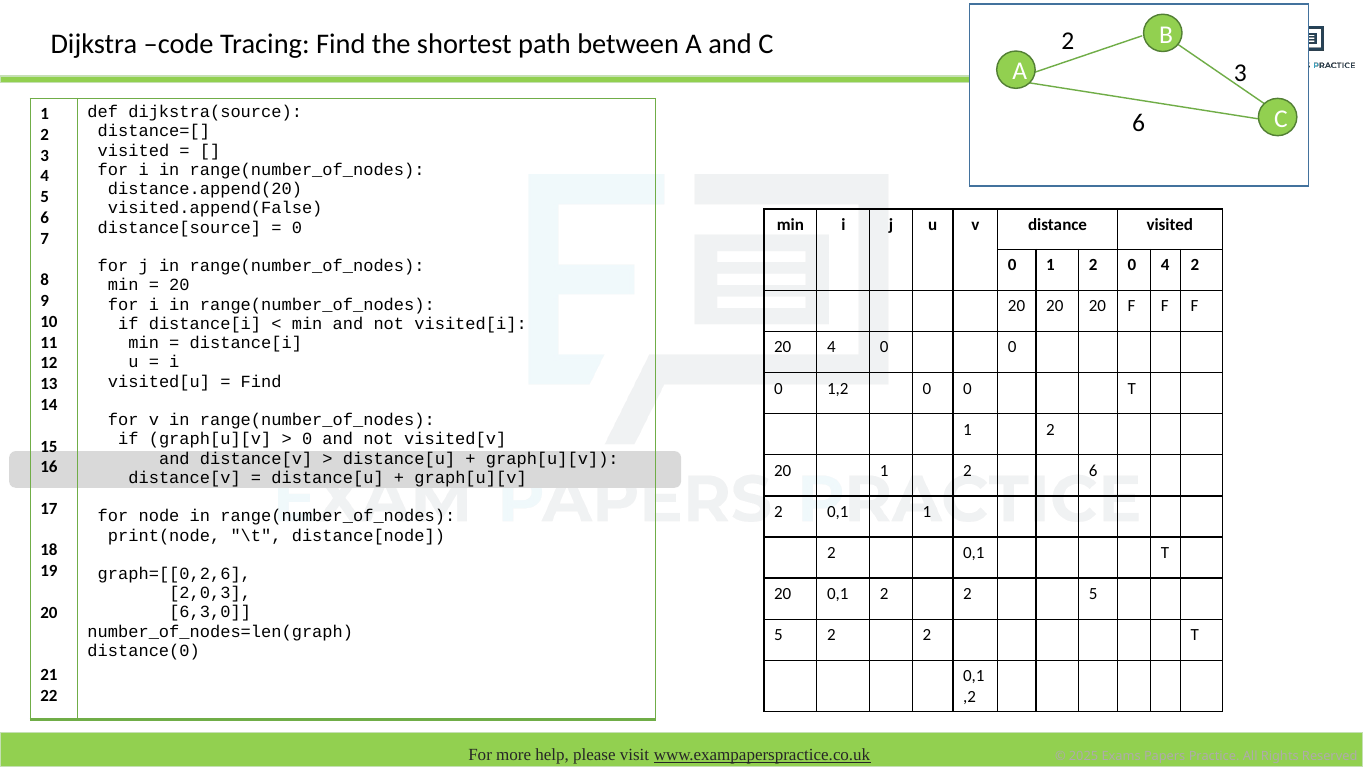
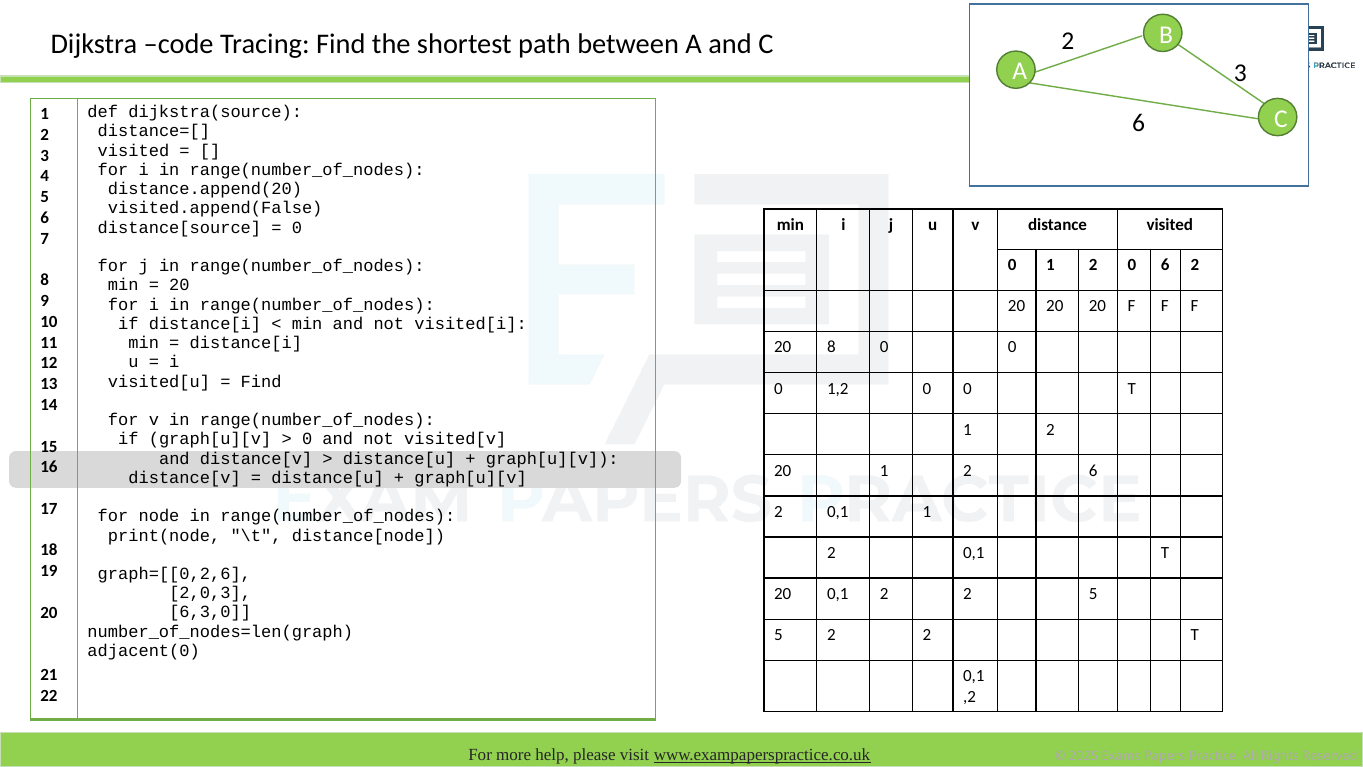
0 4: 4 -> 6
20 4: 4 -> 8
distance(0: distance(0 -> adjacent(0
